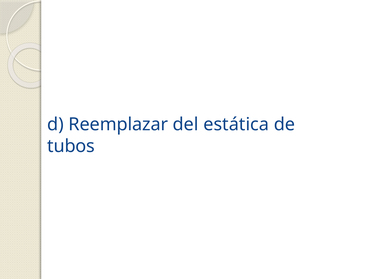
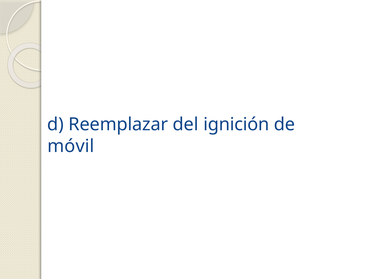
estática: estática -> ignición
tubos: tubos -> móvil
